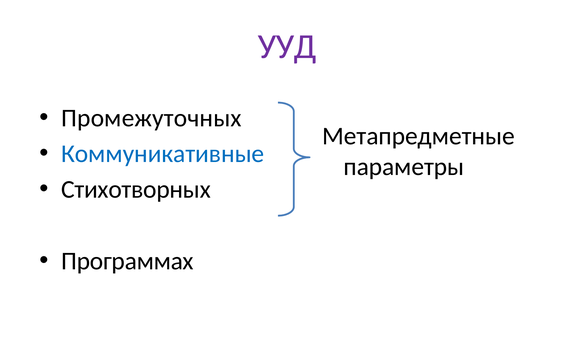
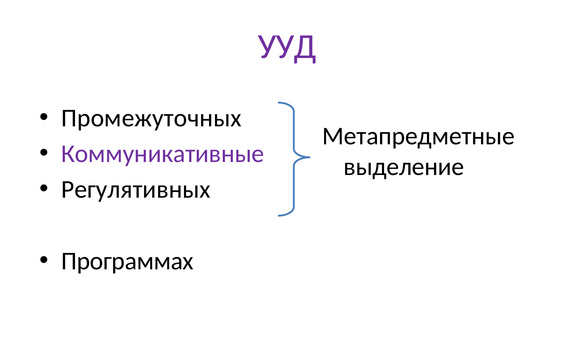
Коммуникативные colour: blue -> purple
параметры: параметры -> выделение
Стихотворных: Стихотворных -> Регулятивных
